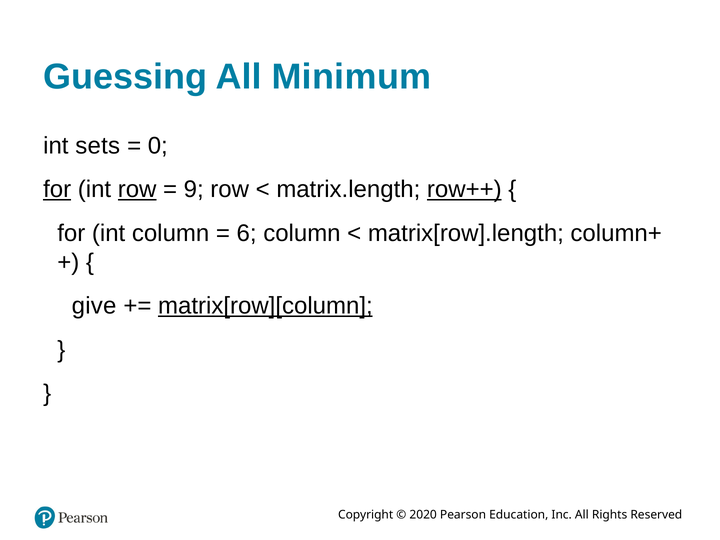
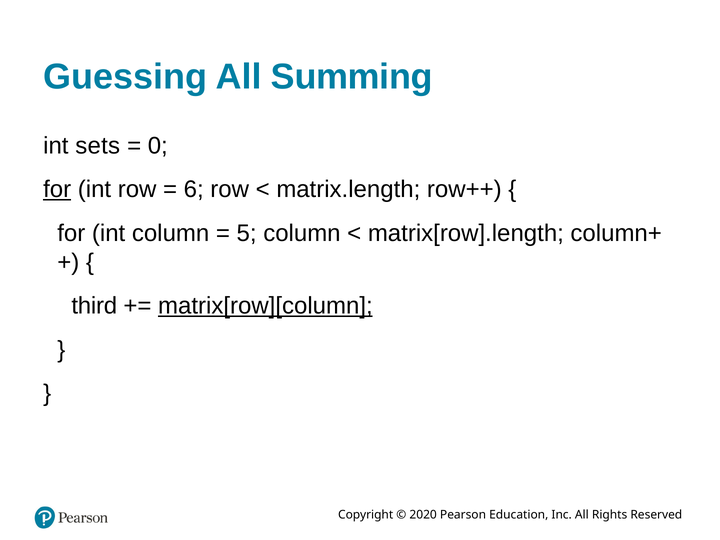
Minimum: Minimum -> Summing
row at (137, 190) underline: present -> none
9: 9 -> 6
row++ underline: present -> none
6: 6 -> 5
give: give -> third
